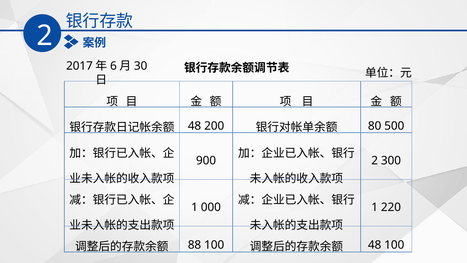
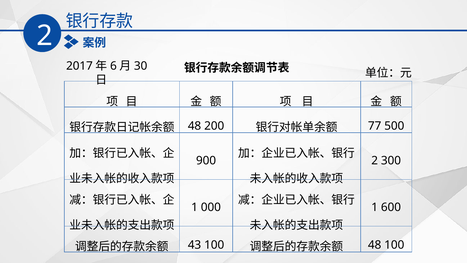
80: 80 -> 77
220: 220 -> 600
88: 88 -> 43
